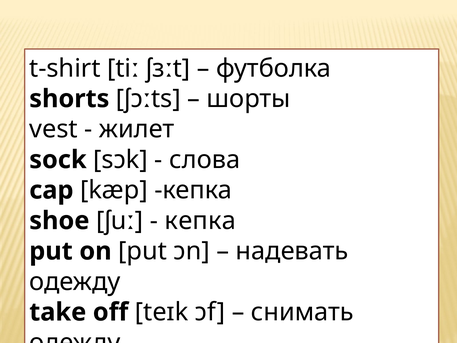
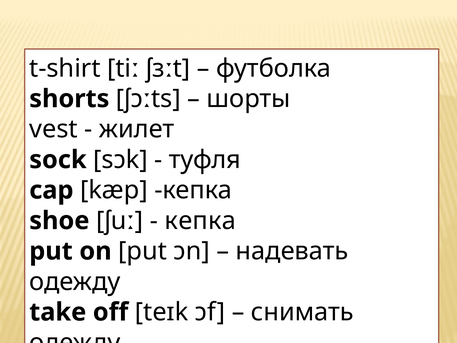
слова: слова -> туфля
